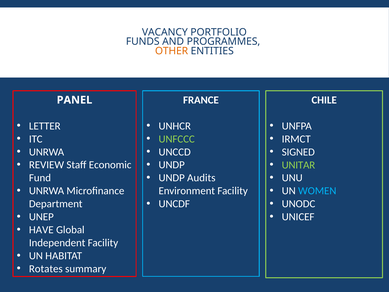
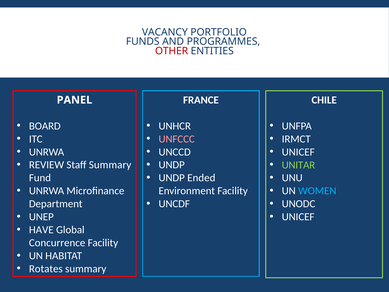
OTHER colour: orange -> red
LETTER: LETTER -> BOARD
UNFCCC colour: light green -> pink
SIGNED at (298, 152): SIGNED -> UNICEF
Staff Economic: Economic -> Summary
Audits: Audits -> Ended
Independent: Independent -> Concurrence
